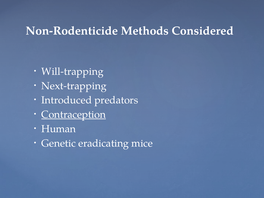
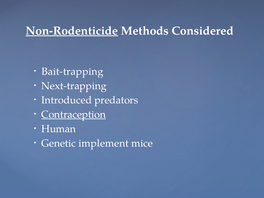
Non-Rodenticide underline: none -> present
Will-trapping: Will-trapping -> Bait-trapping
eradicating: eradicating -> implement
